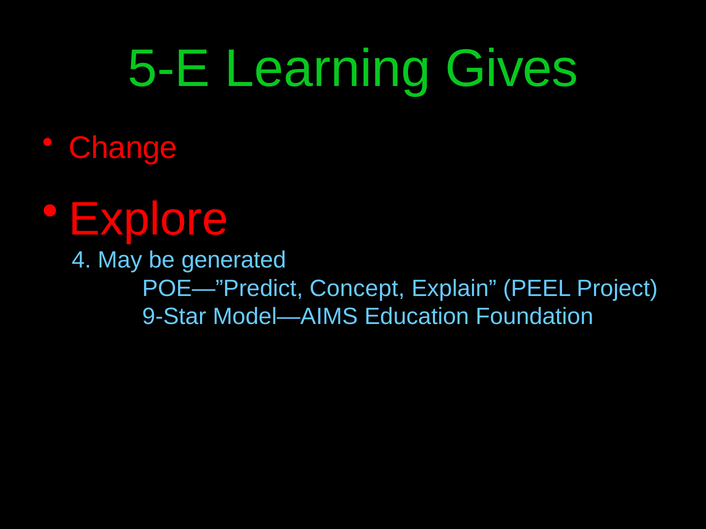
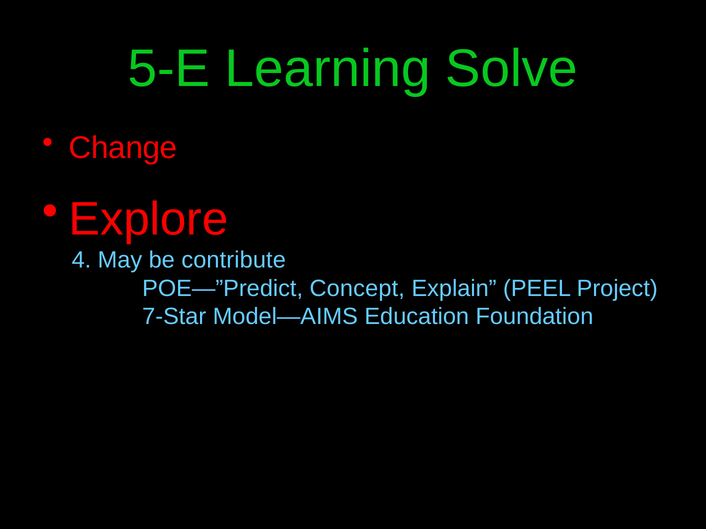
Gives: Gives -> Solve
generated: generated -> contribute
9-Star: 9-Star -> 7-Star
